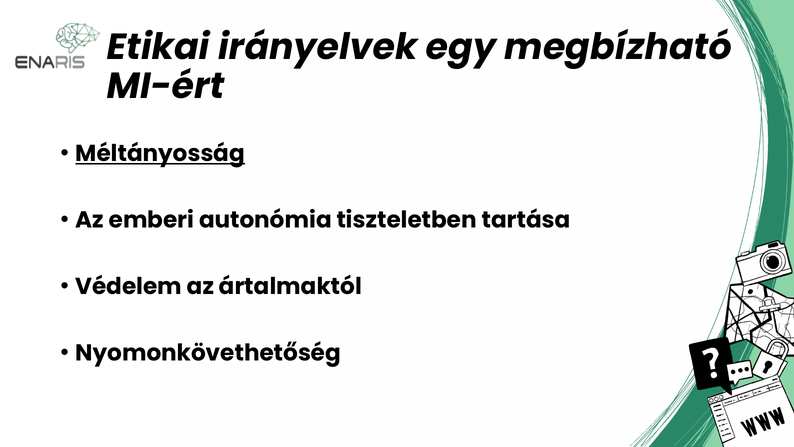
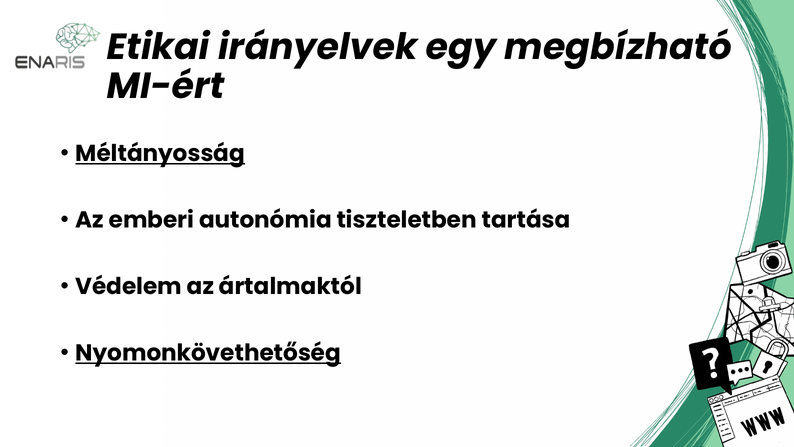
Nyomonkövethetőség underline: none -> present
